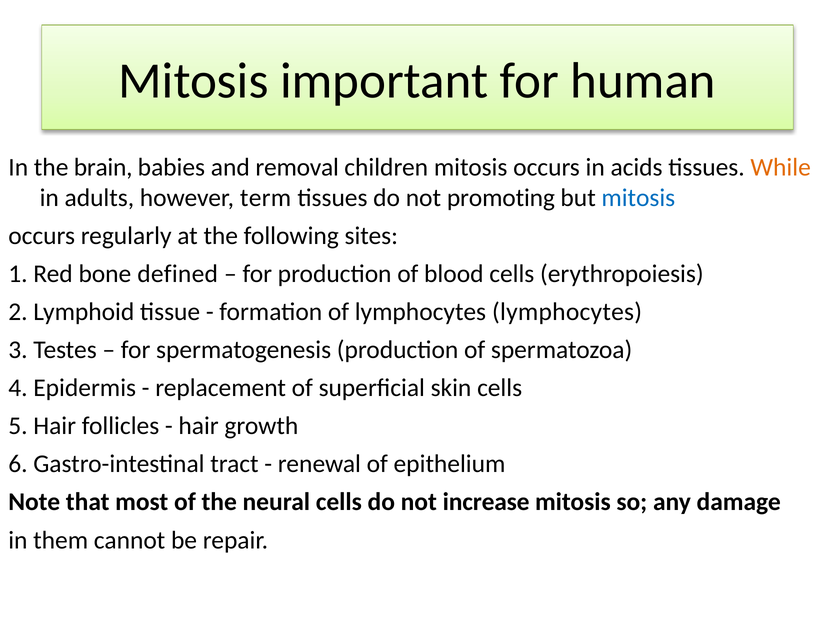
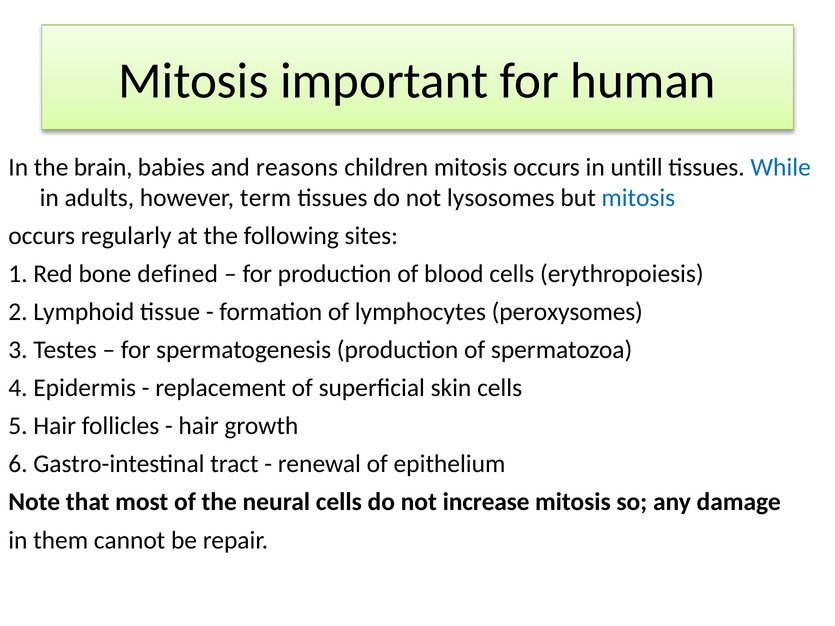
removal: removal -> reasons
acids: acids -> untill
While colour: orange -> blue
promoting: promoting -> lysosomes
lymphocytes lymphocytes: lymphocytes -> peroxysomes
